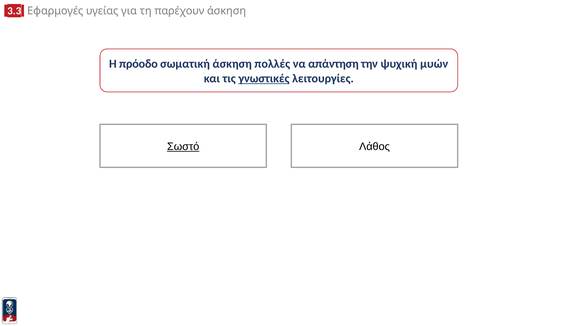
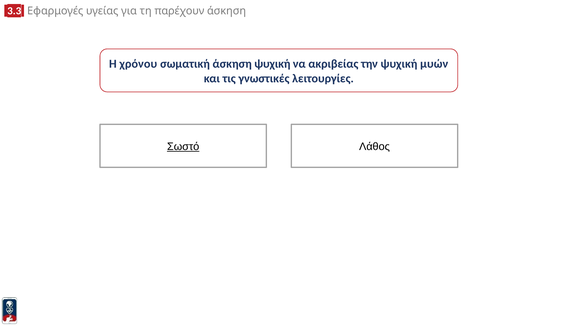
πρόοδο: πρόοδο -> χρόνου
άσκηση πολλές: πολλές -> ψυχική
απάντηση: απάντηση -> ακριβείας
γνωστικές underline: present -> none
